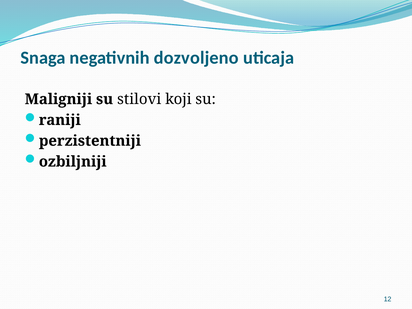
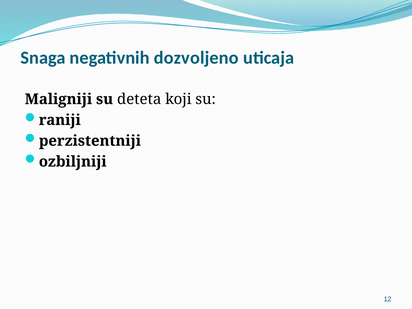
stilovi: stilovi -> deteta
